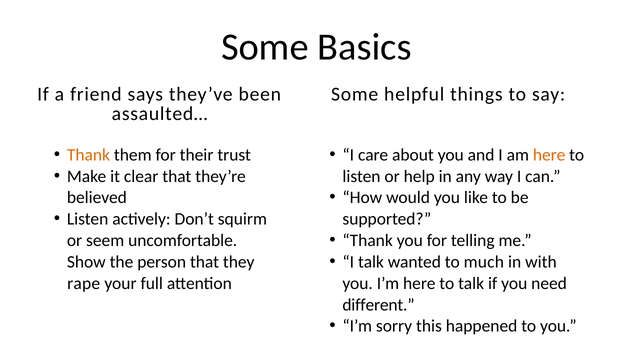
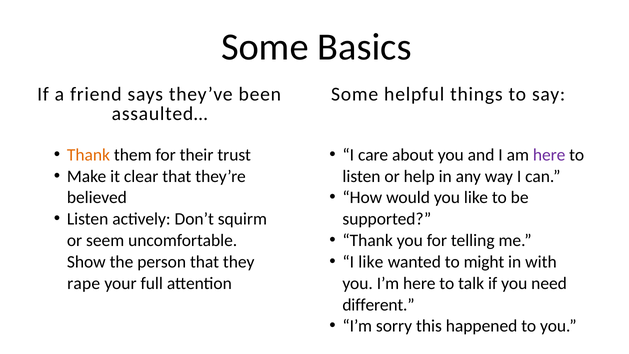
here at (549, 155) colour: orange -> purple
I talk: talk -> like
much: much -> might
